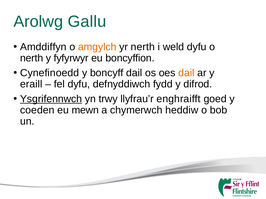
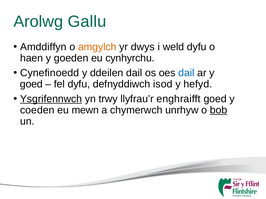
yr nerth: nerth -> dwys
nerth at (32, 58): nerth -> haen
fyfyrwyr: fyfyrwyr -> goeden
boncyffion: boncyffion -> cynhyrchu
boncyff: boncyff -> ddeilen
dail at (186, 73) colour: orange -> blue
eraill at (31, 84): eraill -> goed
fydd: fydd -> isod
difrod: difrod -> hefyd
heddiw: heddiw -> unrhyw
bob underline: none -> present
